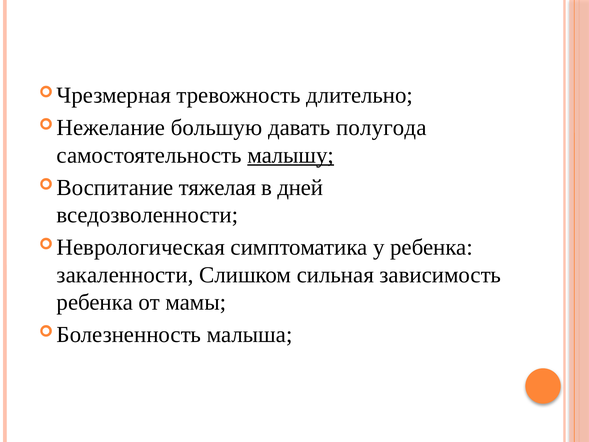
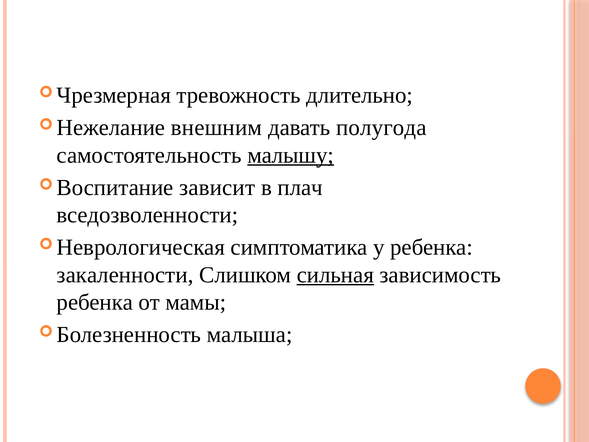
большую: большую -> внешним
тяжелая: тяжелая -> зависит
дней: дней -> плач
сильная underline: none -> present
